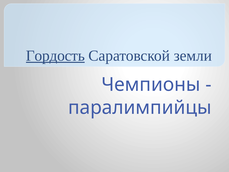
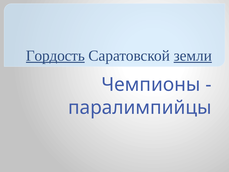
земли underline: none -> present
